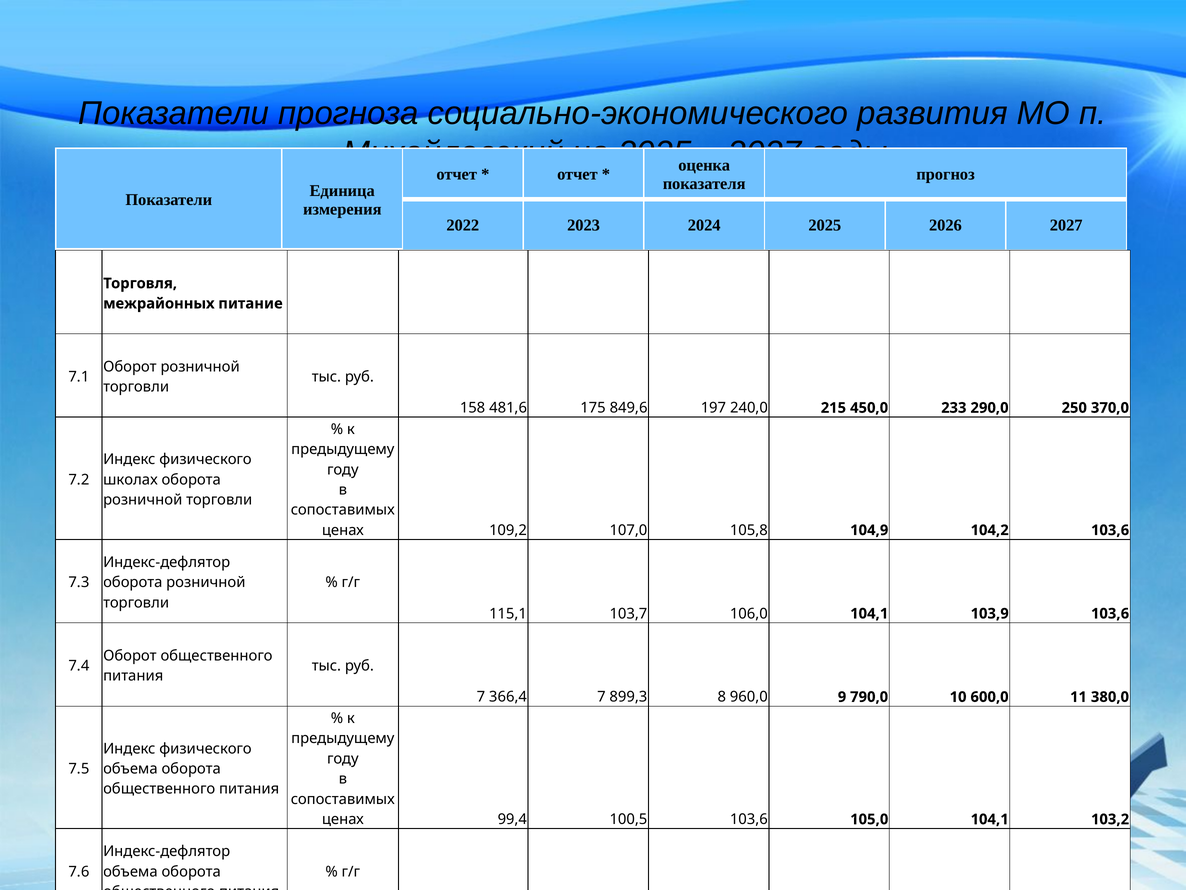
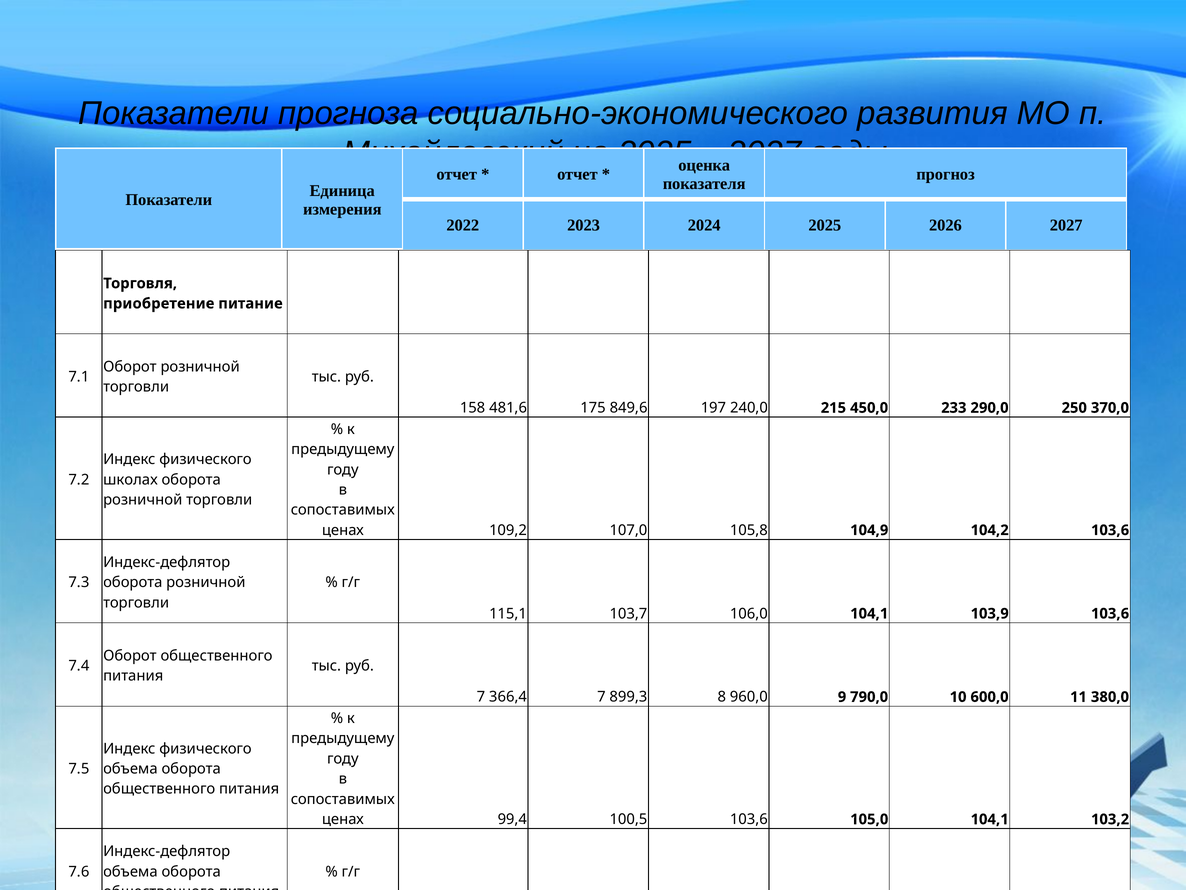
межрайонных: межрайонных -> приобретение
